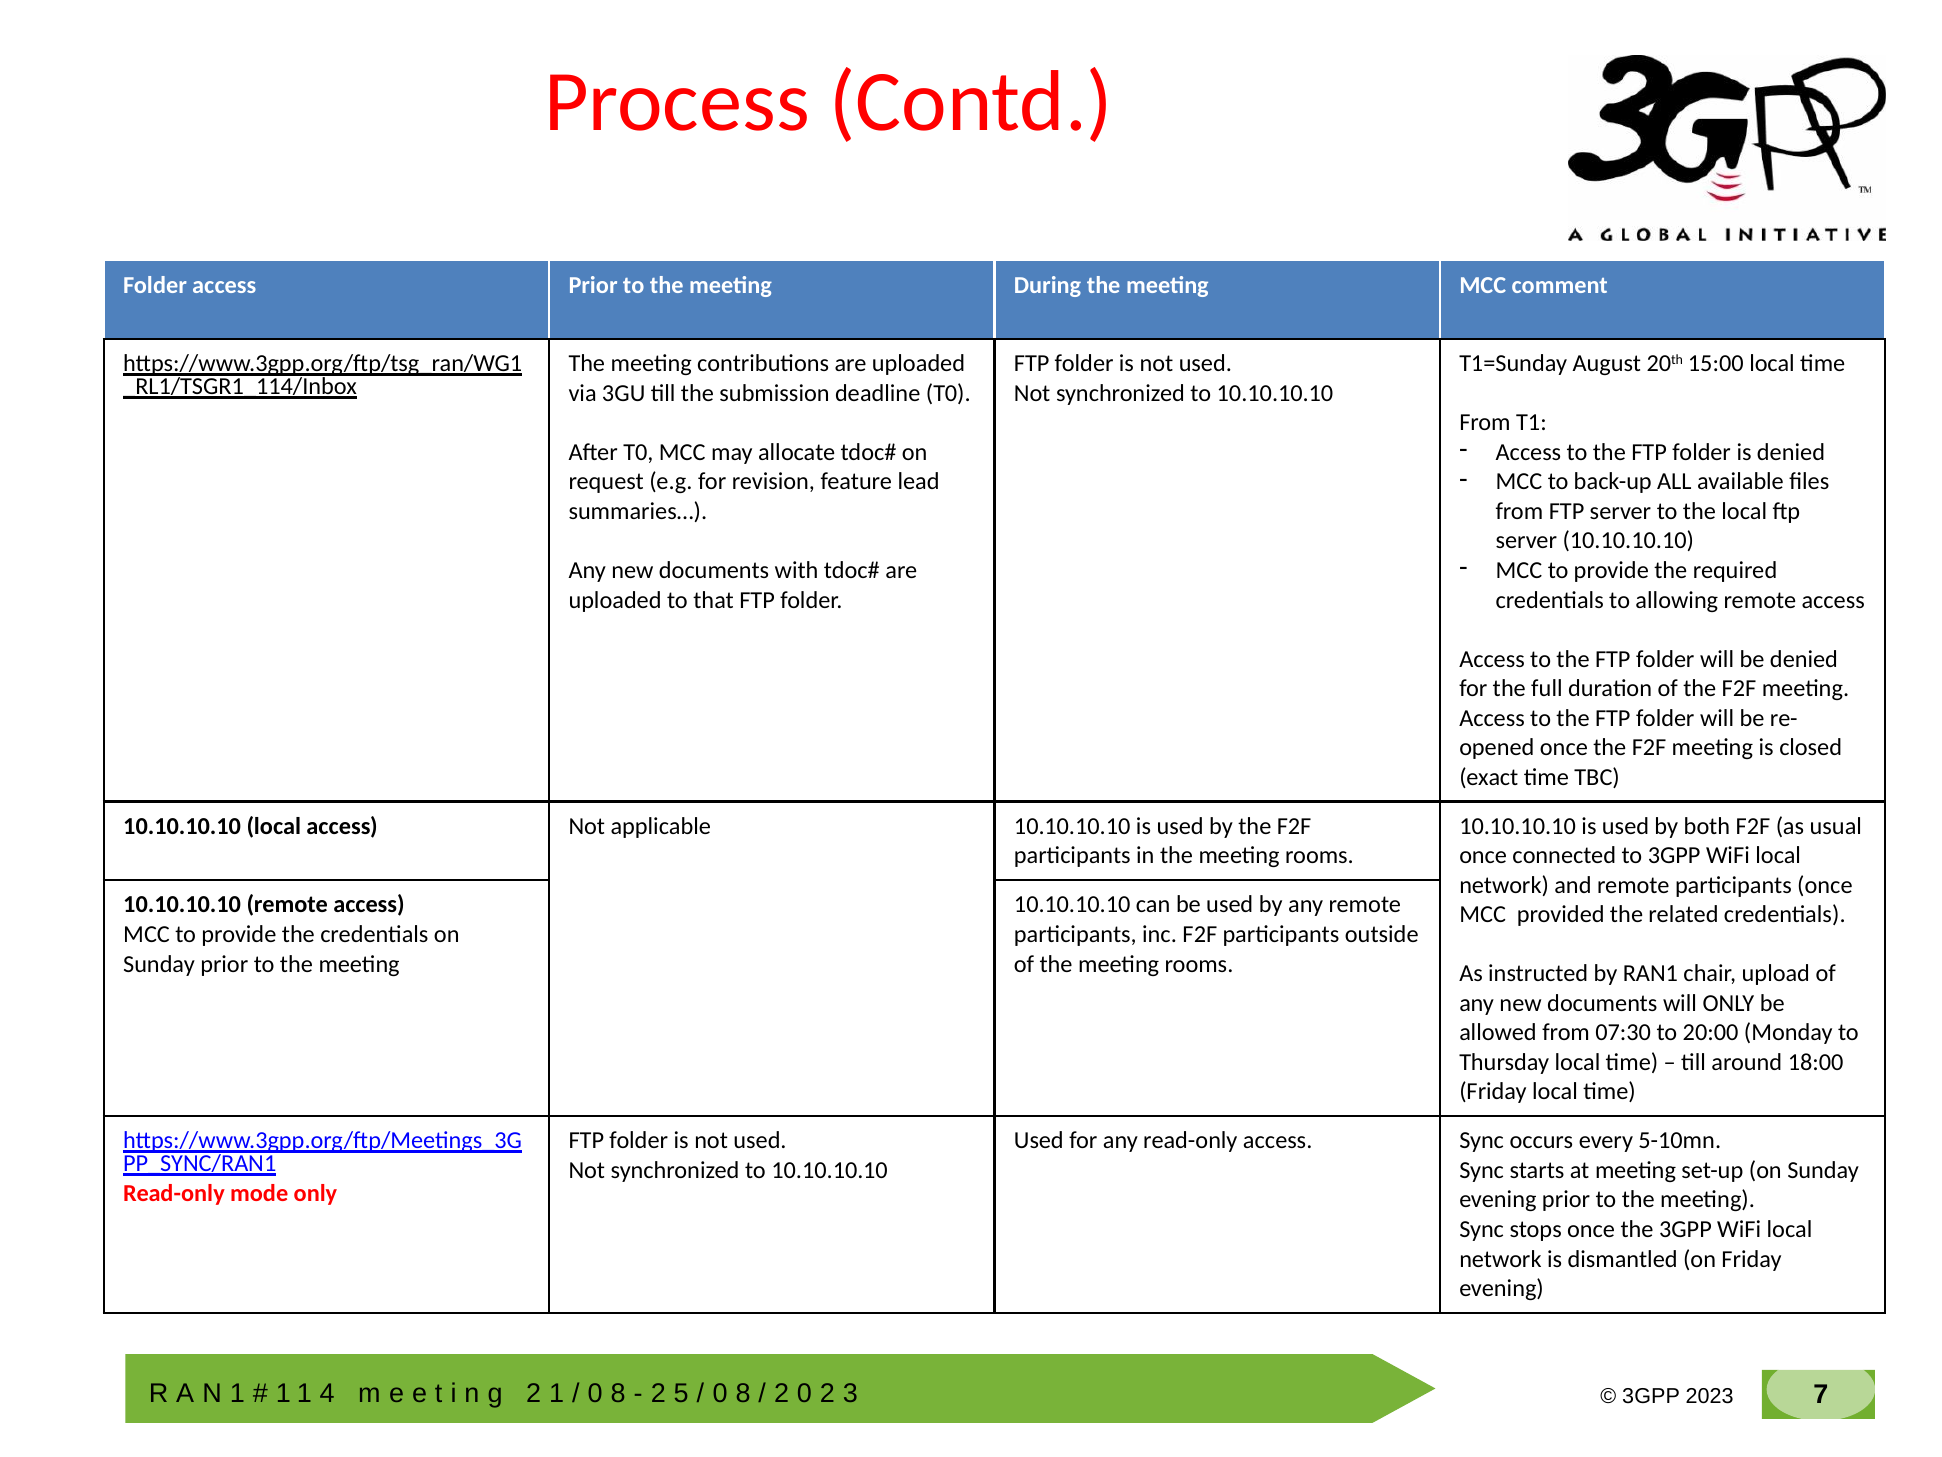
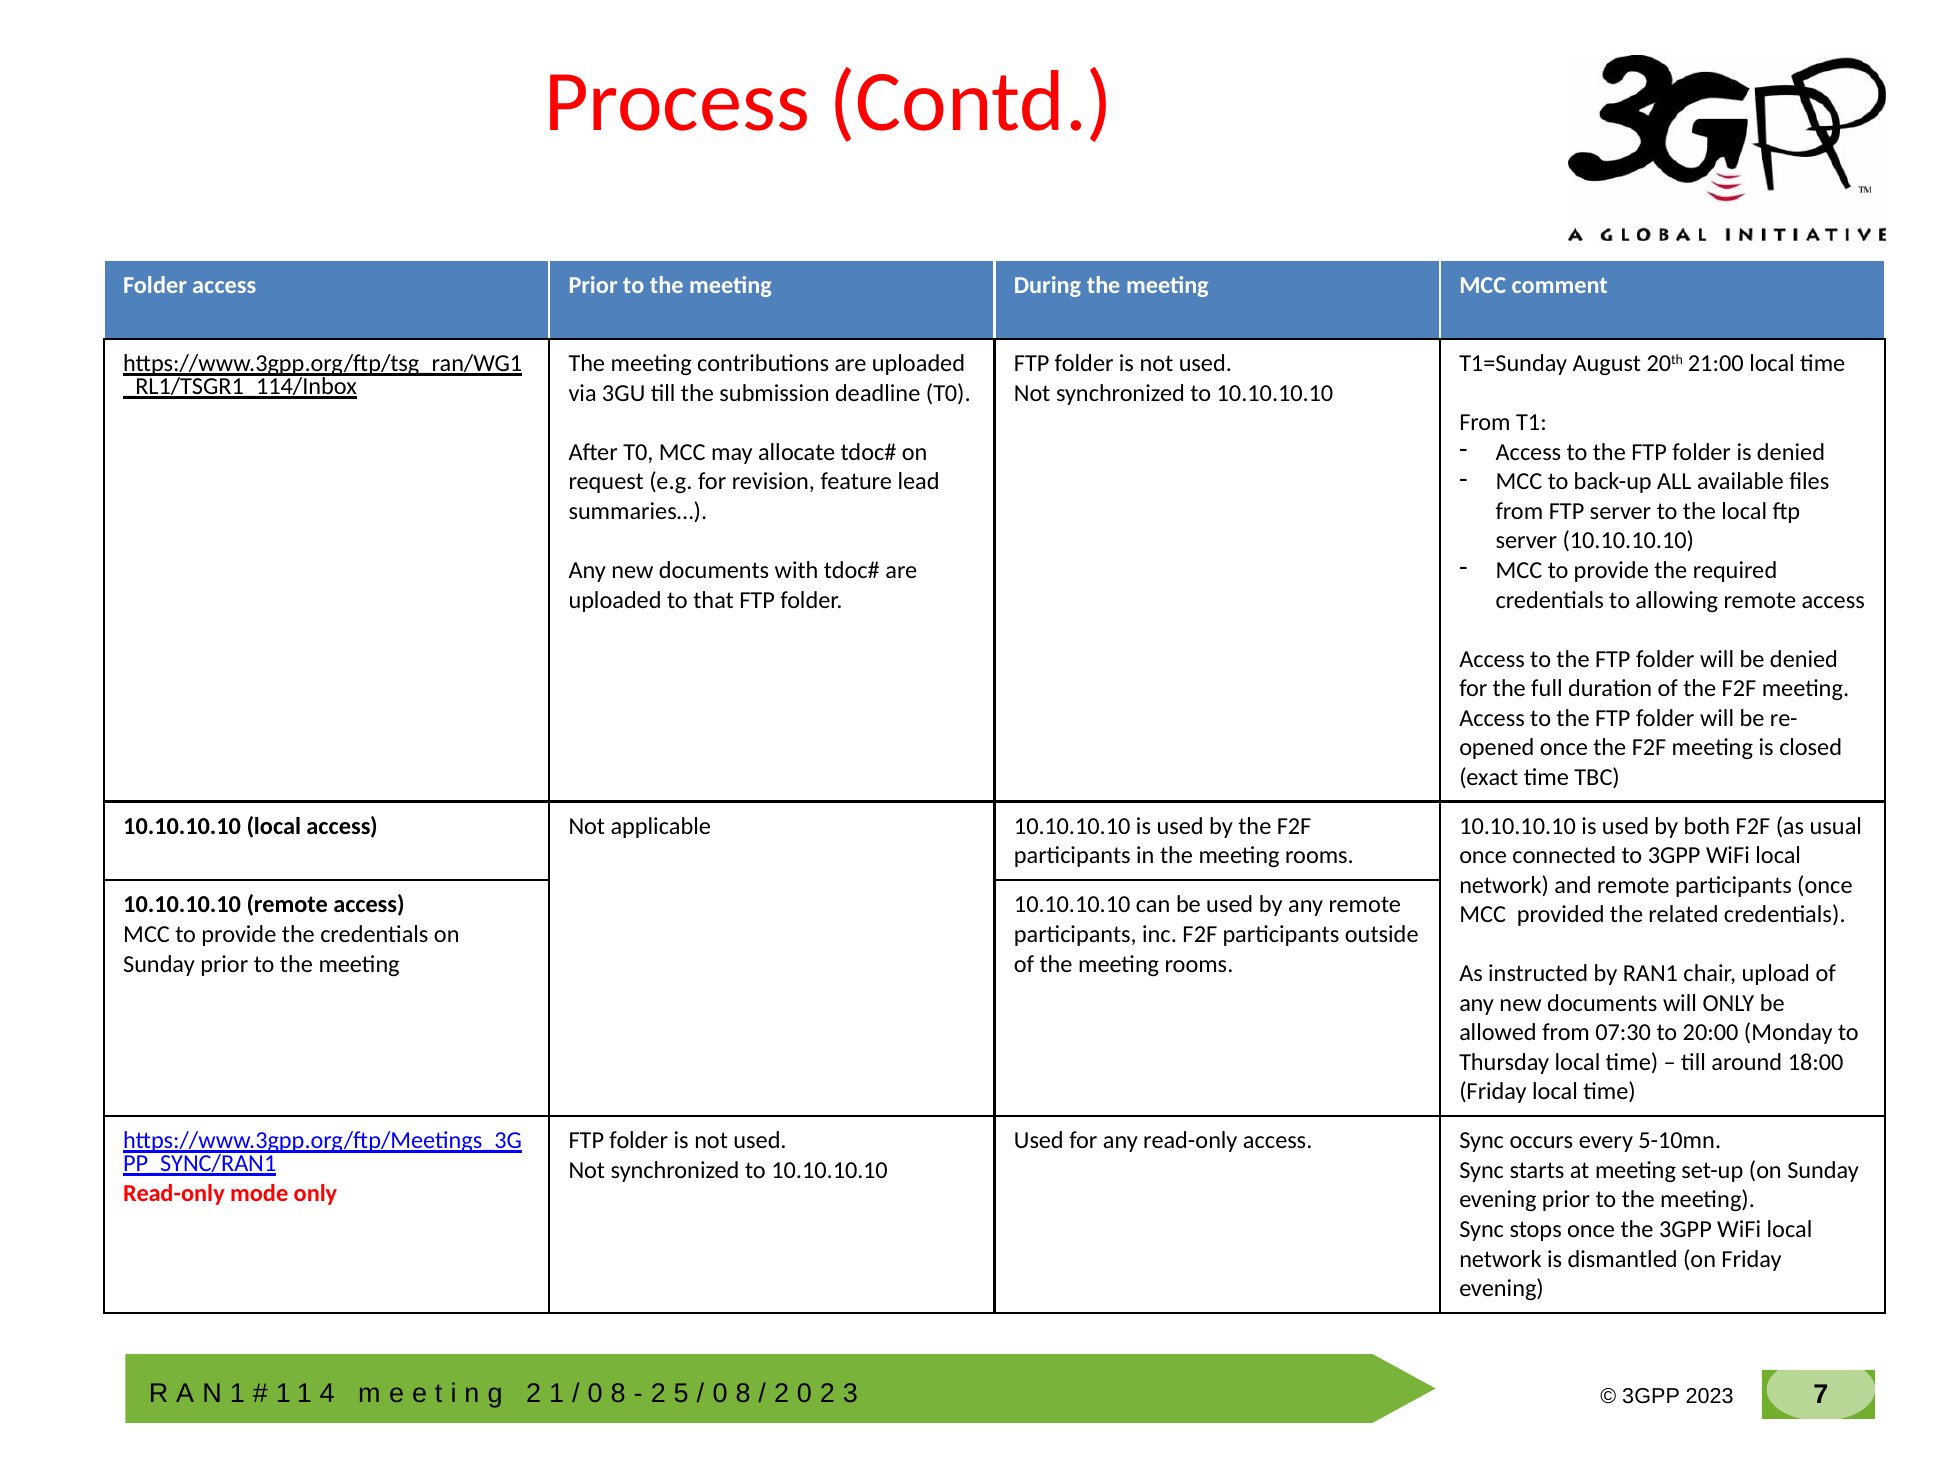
15:00: 15:00 -> 21:00
